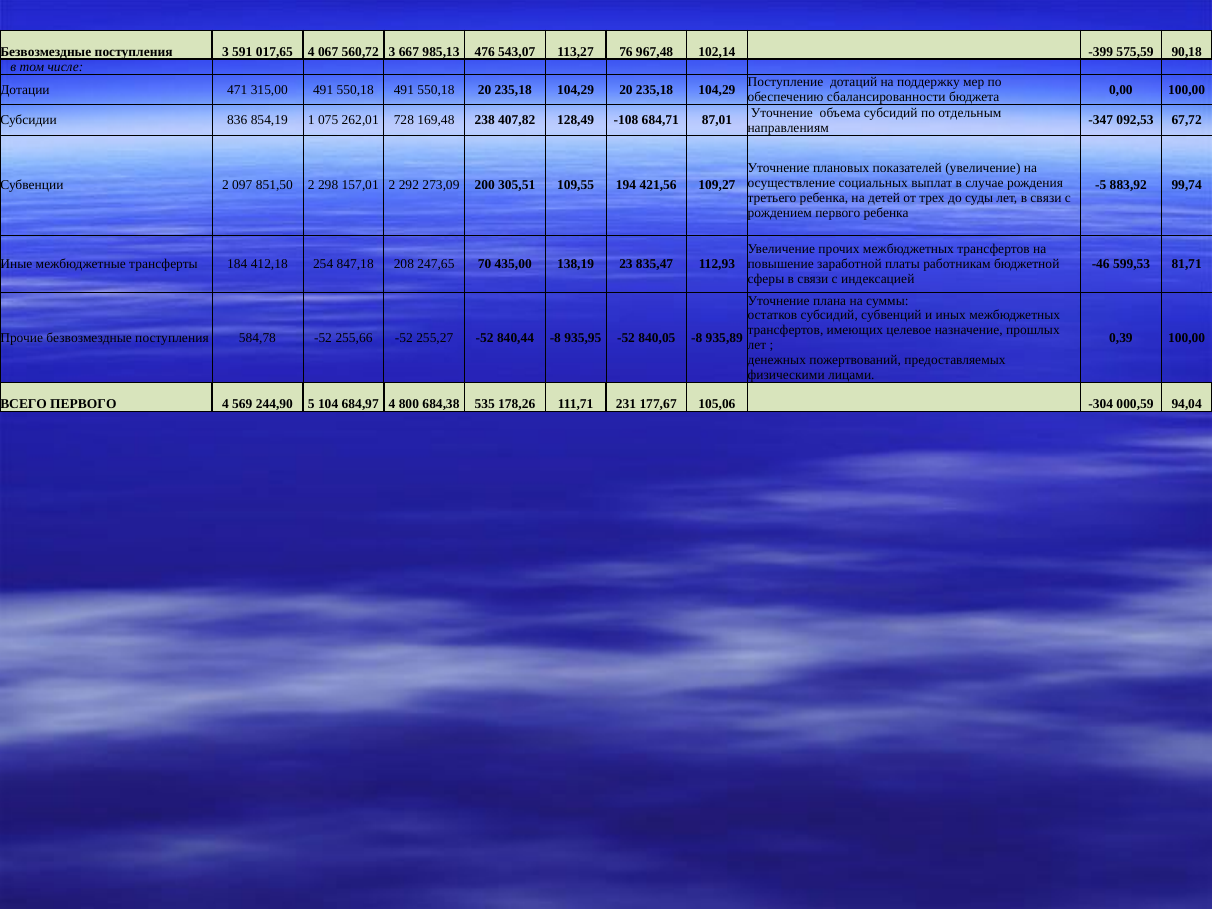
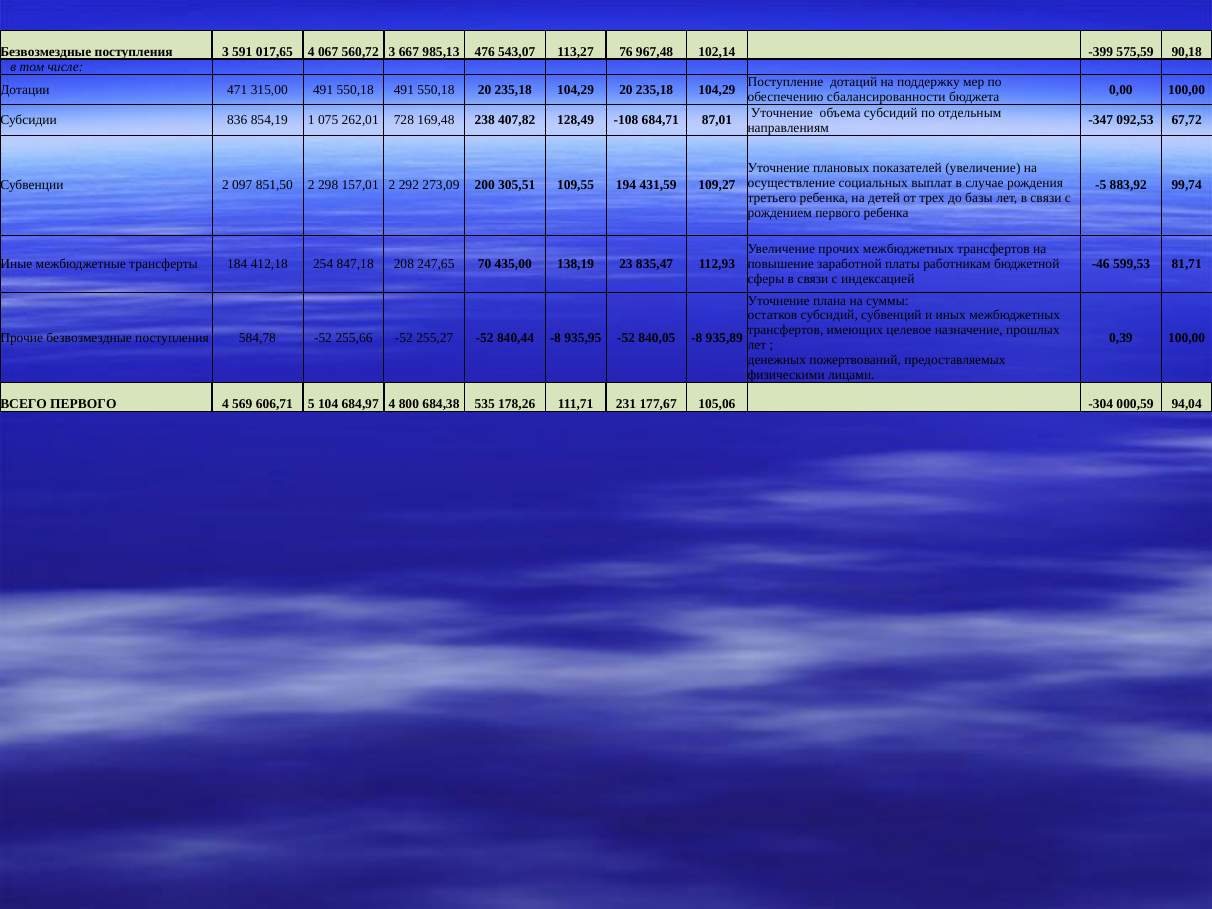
421,56: 421,56 -> 431,59
суды: суды -> базы
244,90: 244,90 -> 606,71
